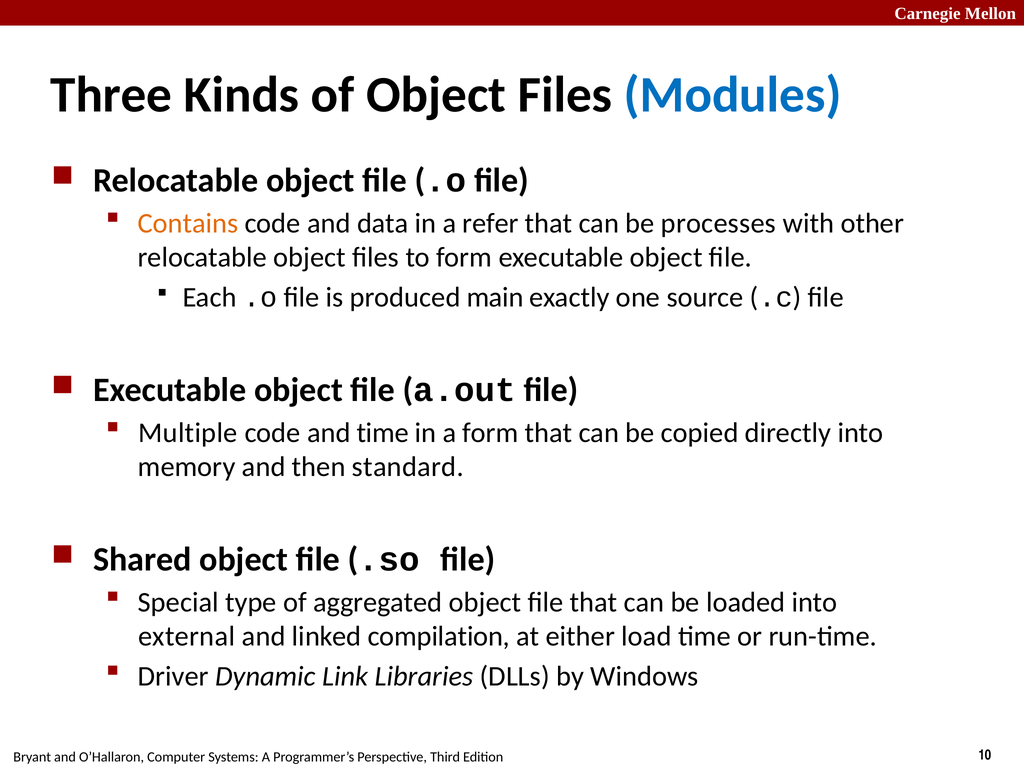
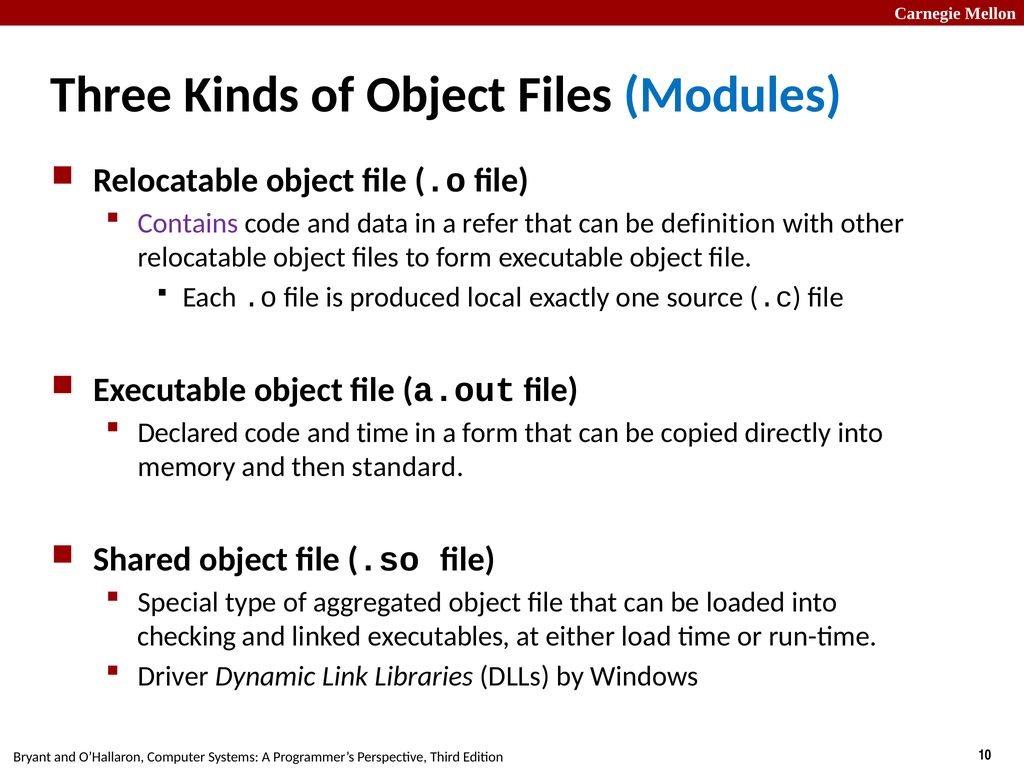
Contains colour: orange -> purple
processes: processes -> definition
main: main -> local
Multiple: Multiple -> Declared
external: external -> checking
compilation: compilation -> executables
